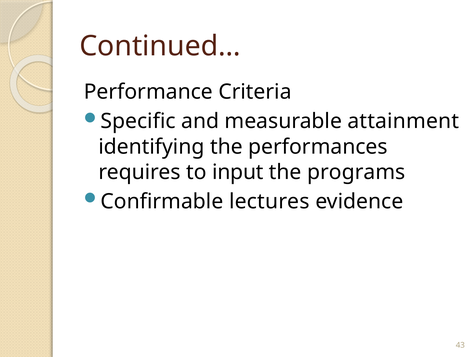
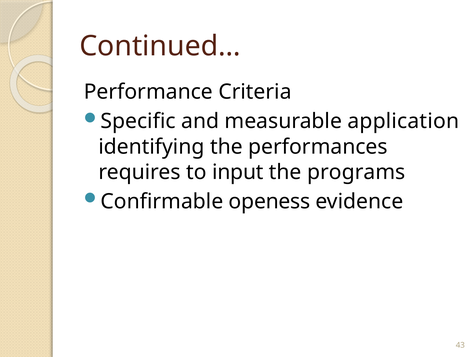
attainment: attainment -> application
lectures: lectures -> openess
